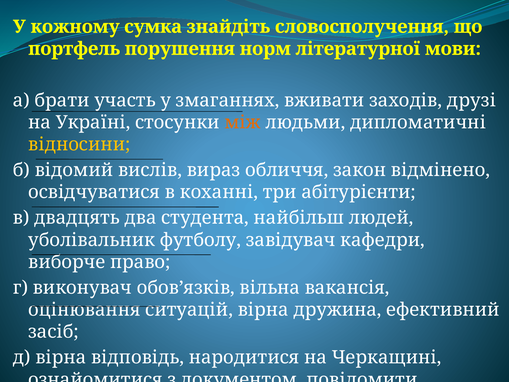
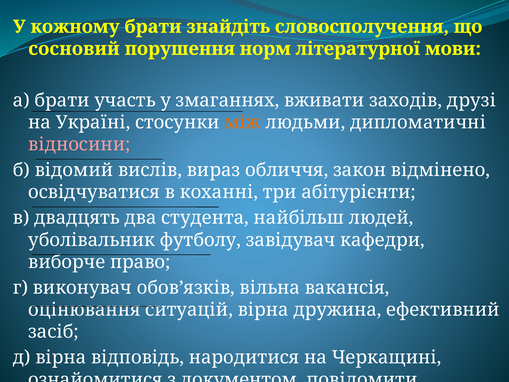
кожному сумка: сумка -> брати
портфель: портфель -> сосновий
відносини colour: yellow -> pink
